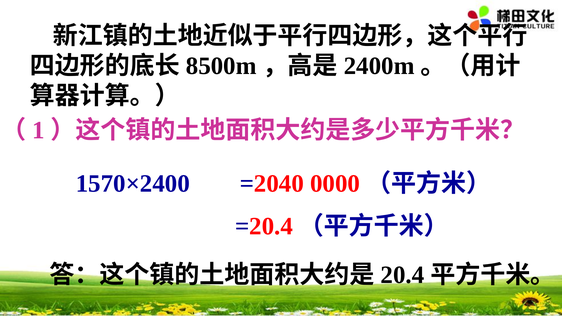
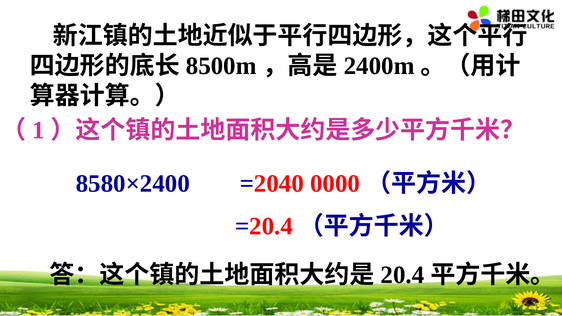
1570×2400: 1570×2400 -> 8580×2400
